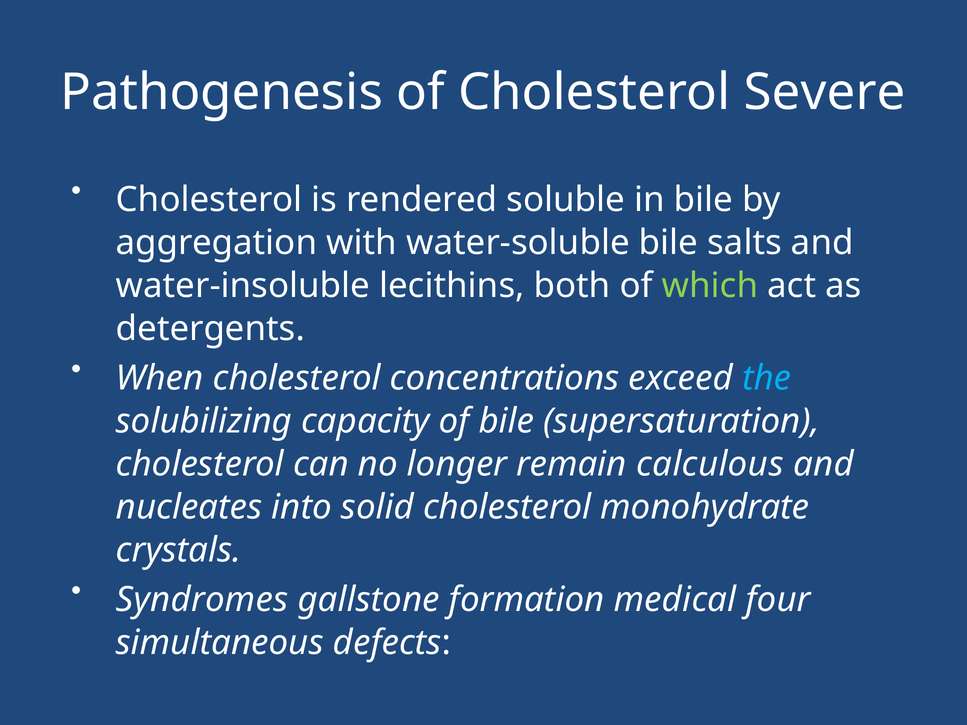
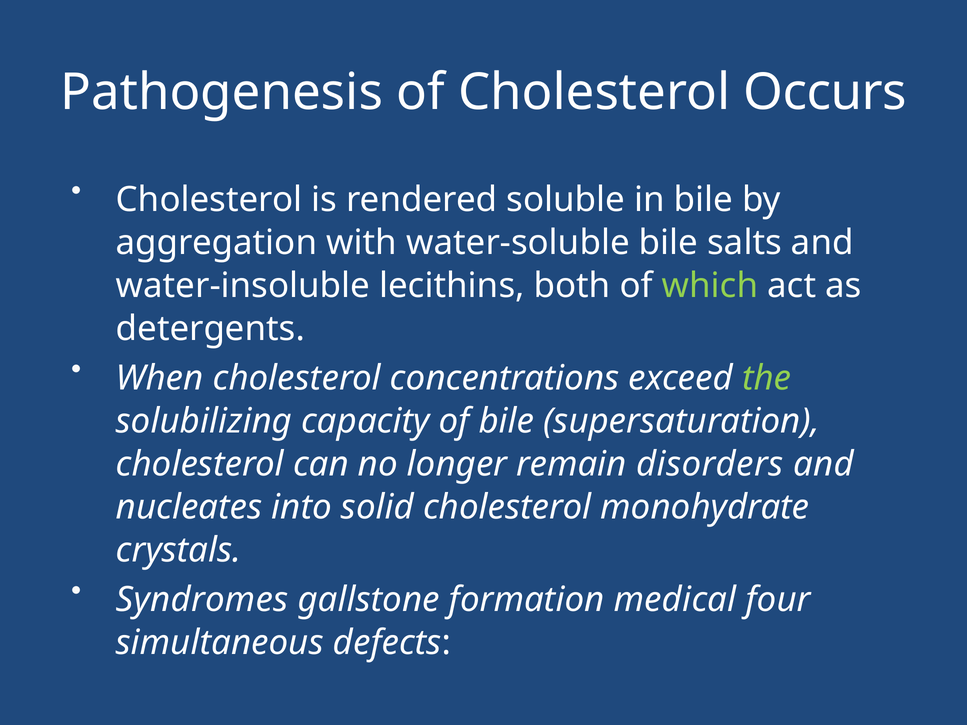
Severe: Severe -> Occurs
the colour: light blue -> light green
calculous: calculous -> disorders
